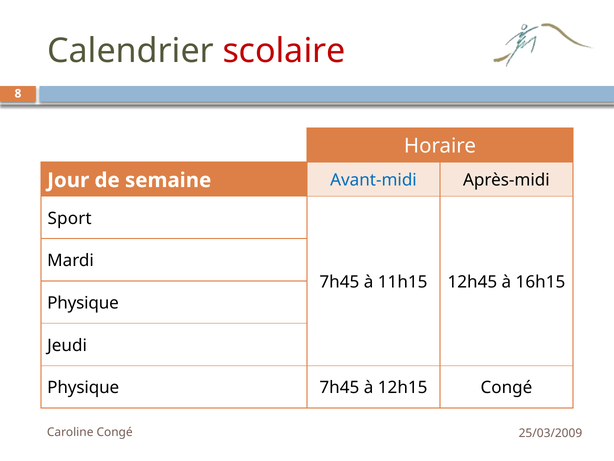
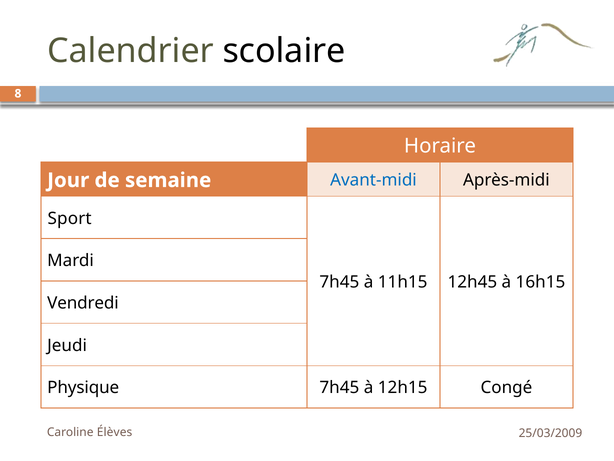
scolaire colour: red -> black
Physique at (83, 303): Physique -> Vendredi
Caroline Congé: Congé -> Élèves
